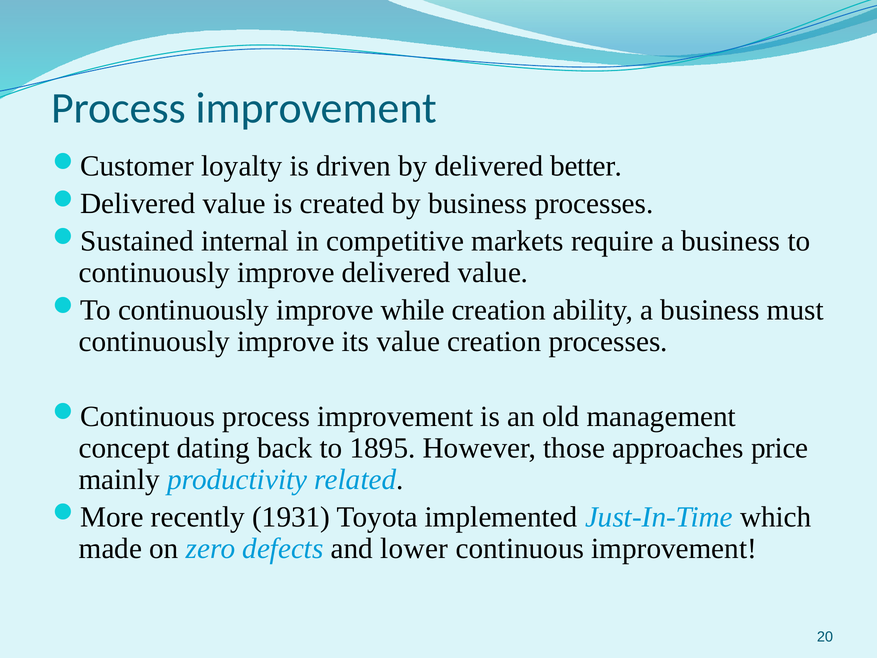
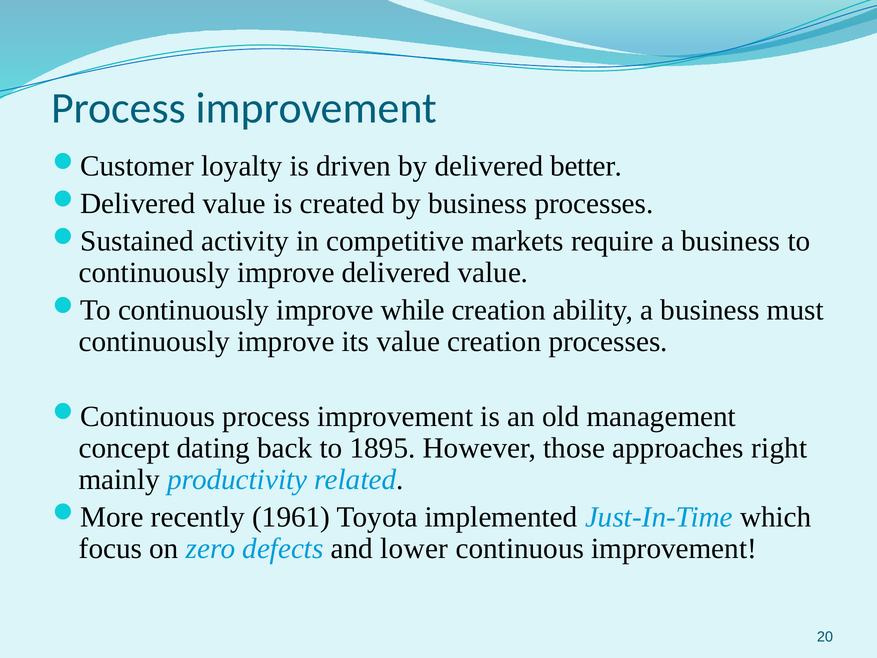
internal: internal -> activity
price: price -> right
1931: 1931 -> 1961
made: made -> focus
